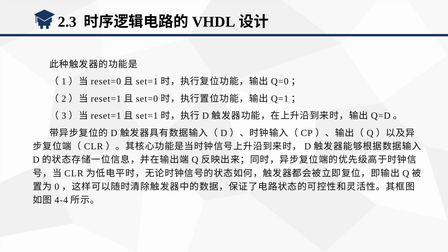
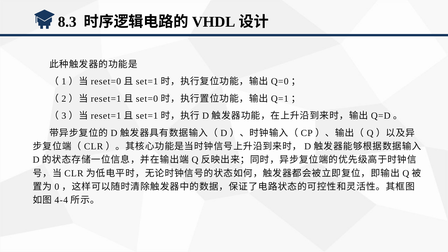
2.3: 2.3 -> 8.3
